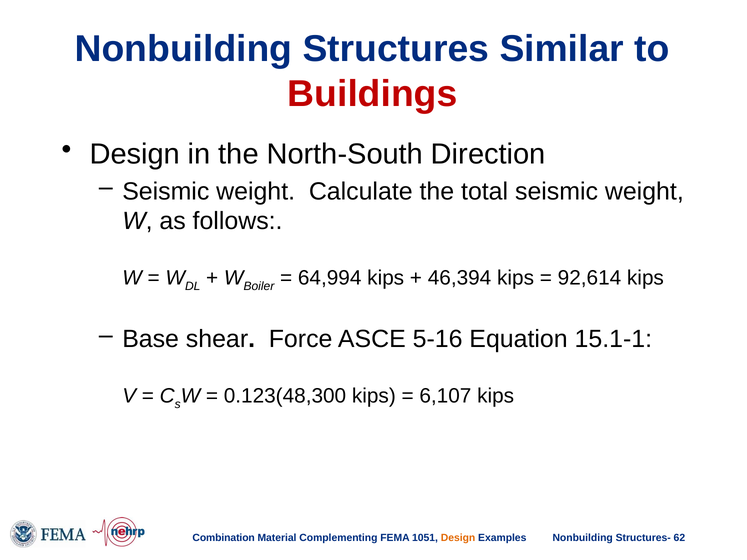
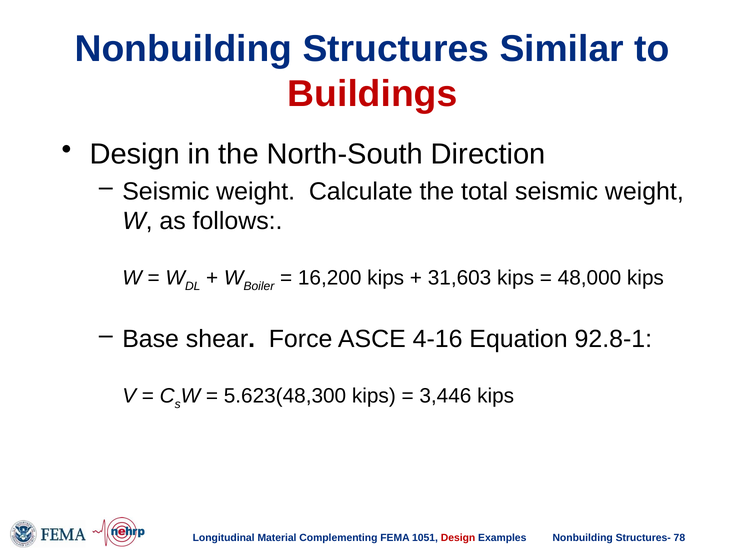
64,994: 64,994 -> 16,200
46,394: 46,394 -> 31,603
92,614: 92,614 -> 48,000
5-16: 5-16 -> 4-16
15.1-1: 15.1-1 -> 92.8-1
0.123(48,300: 0.123(48,300 -> 5.623(48,300
6,107: 6,107 -> 3,446
Combination: Combination -> Longitudinal
Design at (458, 538) colour: orange -> red
62: 62 -> 78
